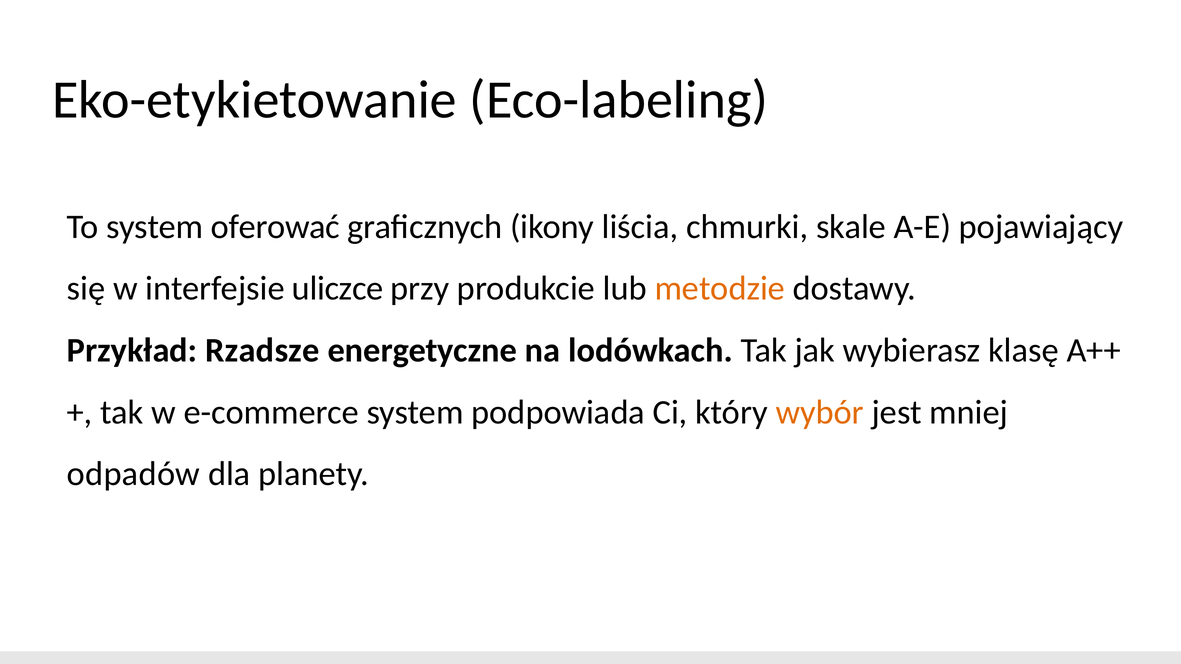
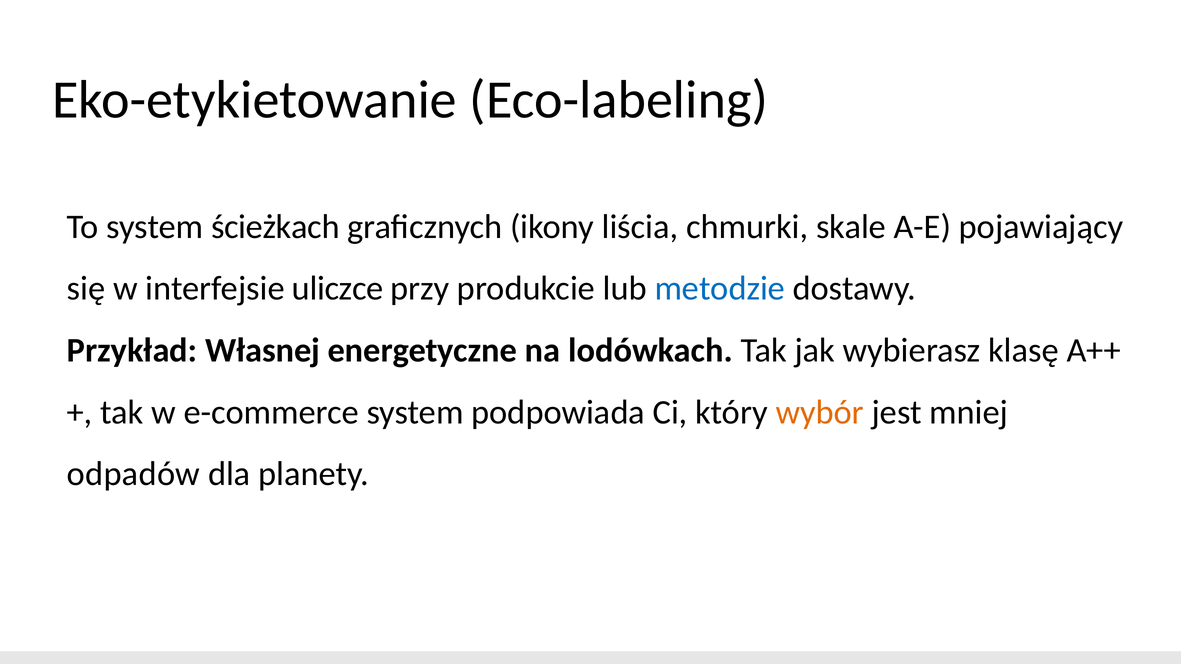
oferować: oferować -> ścieżkach
metodzie colour: orange -> blue
Rzadsze: Rzadsze -> Własnej
